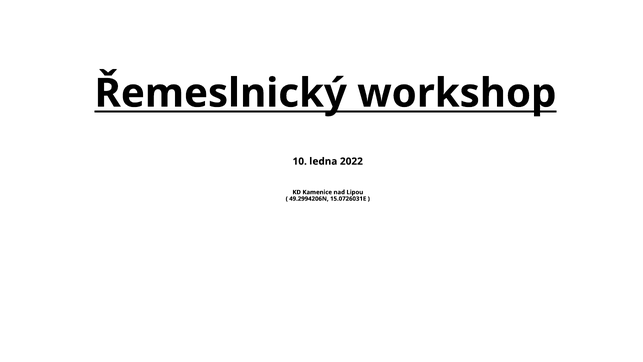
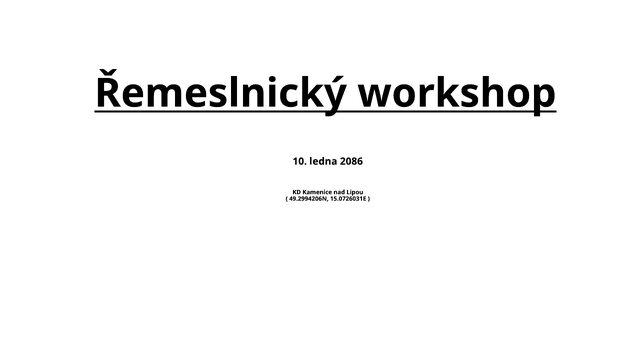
2022: 2022 -> 2086
